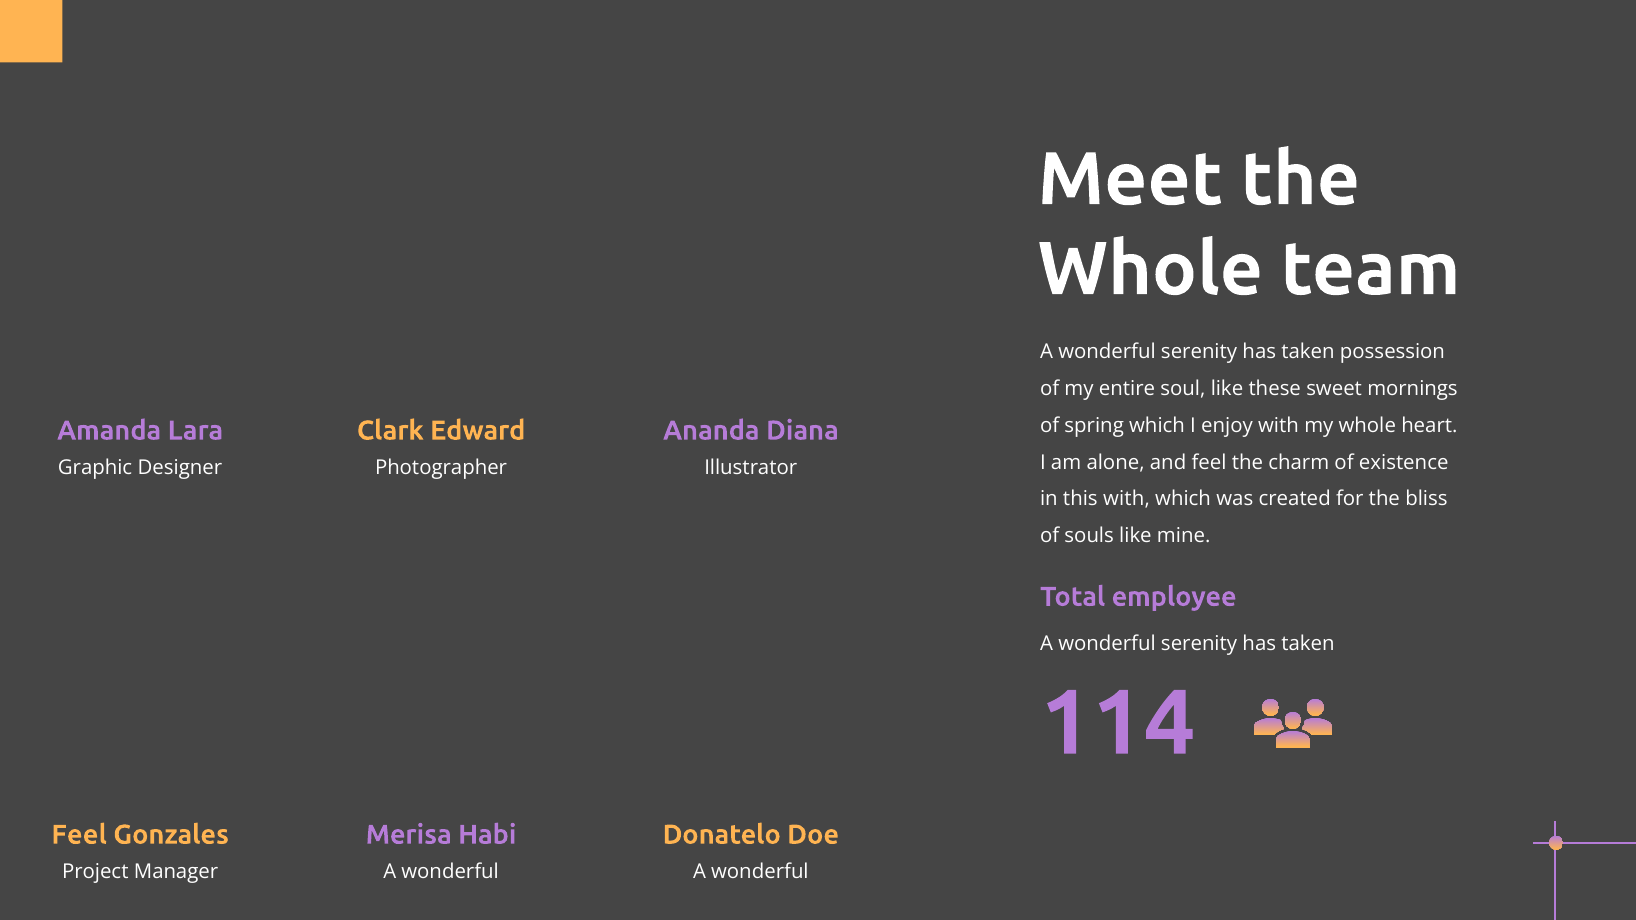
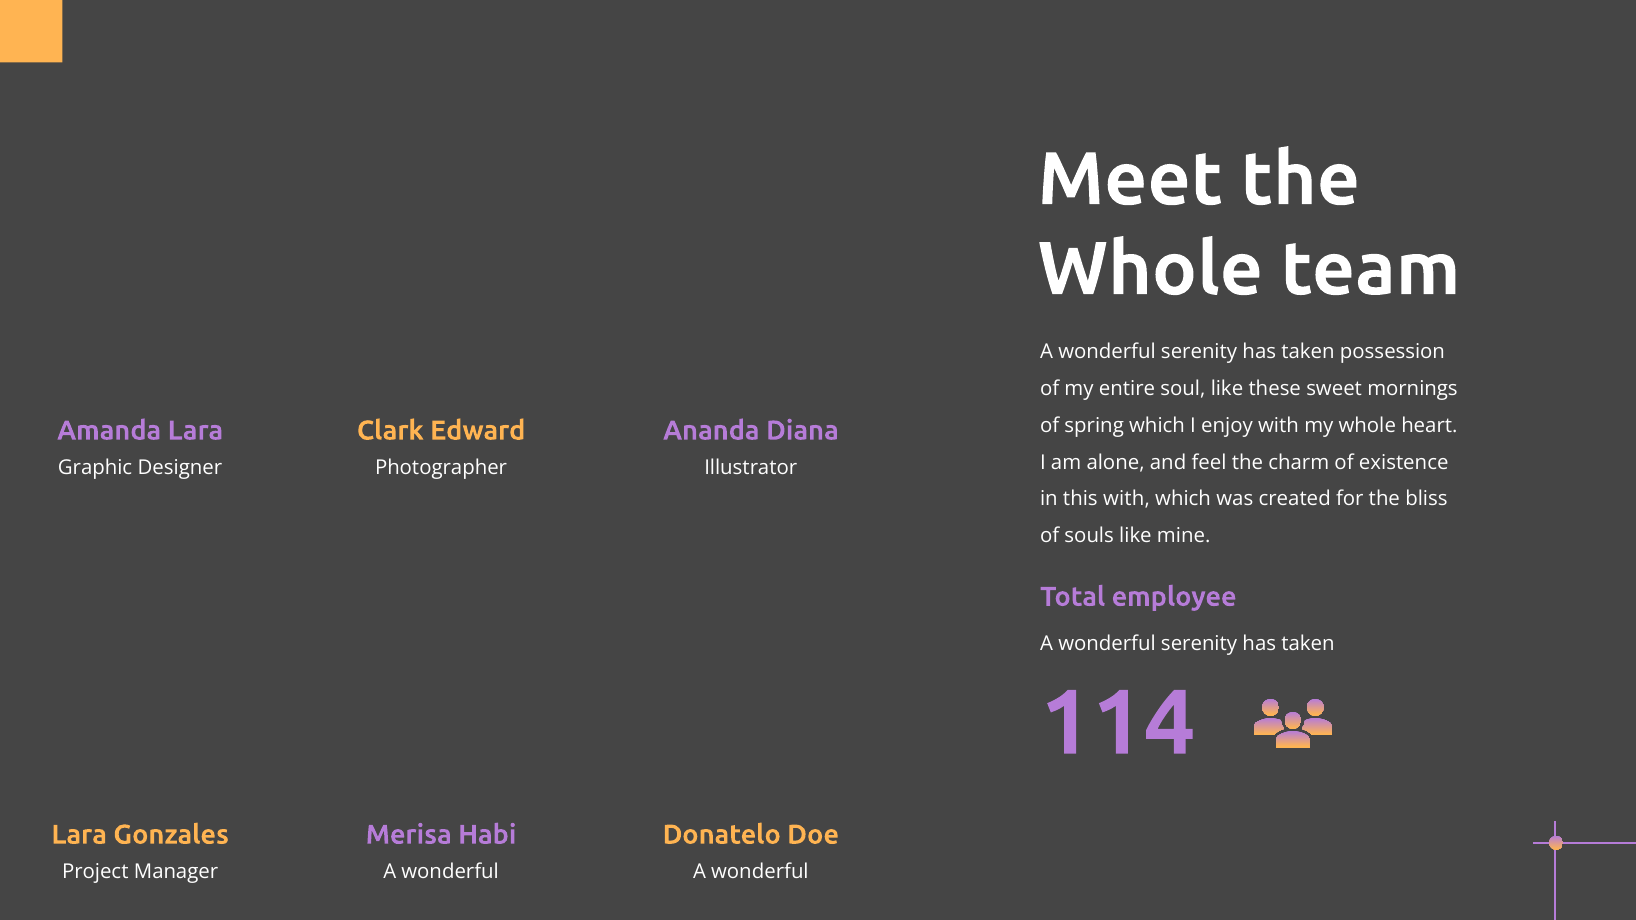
Feel at (79, 835): Feel -> Lara
